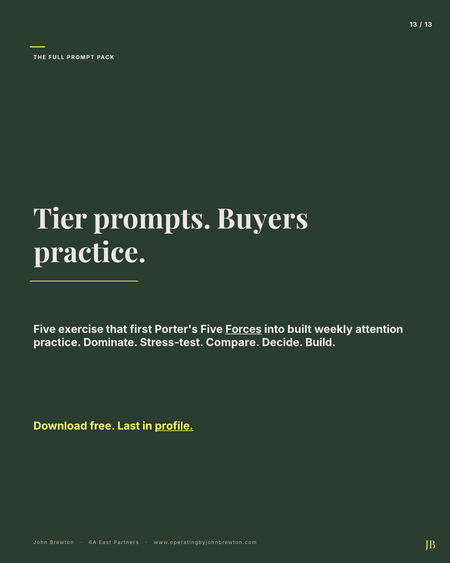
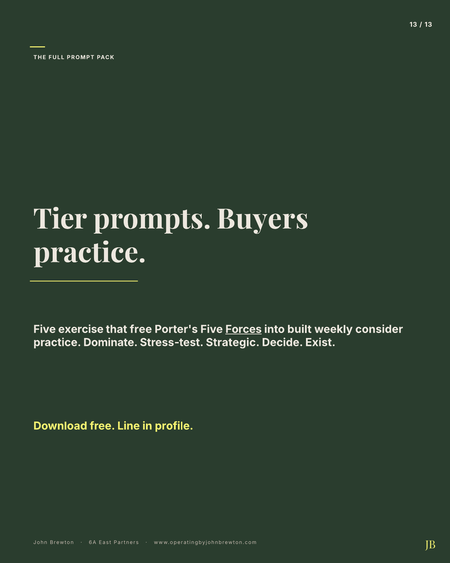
that first: first -> free
attention: attention -> consider
Compare: Compare -> Strategic
Build: Build -> Exist
Last: Last -> Line
profile underline: present -> none
